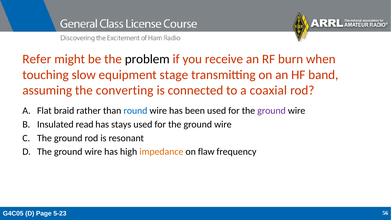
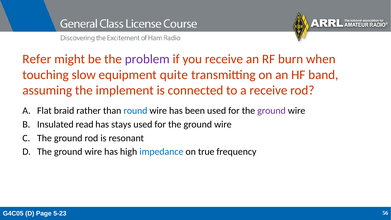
problem colour: black -> purple
stage: stage -> quite
converting: converting -> implement
a coaxial: coaxial -> receive
impedance colour: orange -> blue
flaw: flaw -> true
